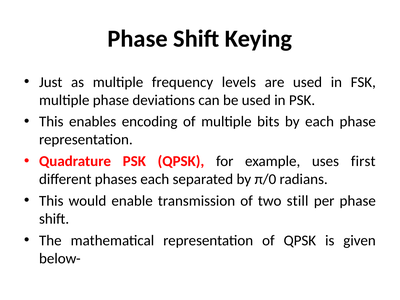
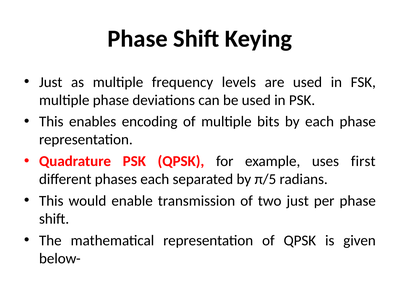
π/0: π/0 -> π/5
two still: still -> just
